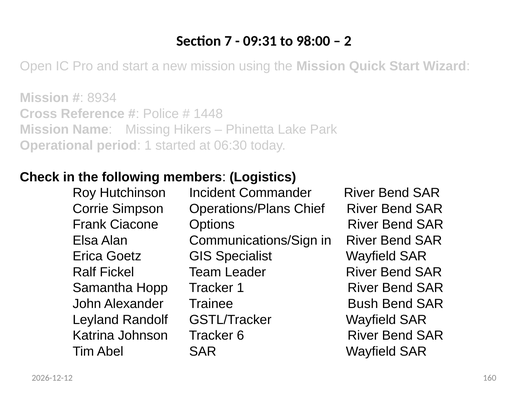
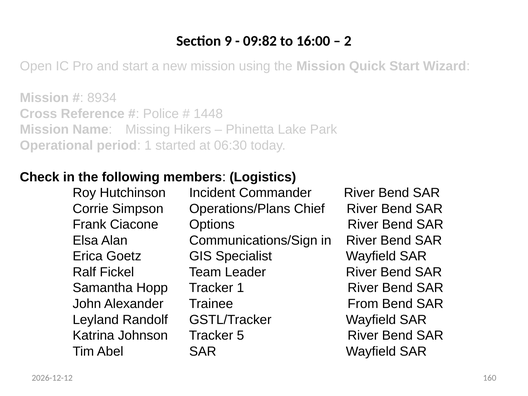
7: 7 -> 9
09:31: 09:31 -> 09:82
98:00: 98:00 -> 16:00
Bush: Bush -> From
6: 6 -> 5
